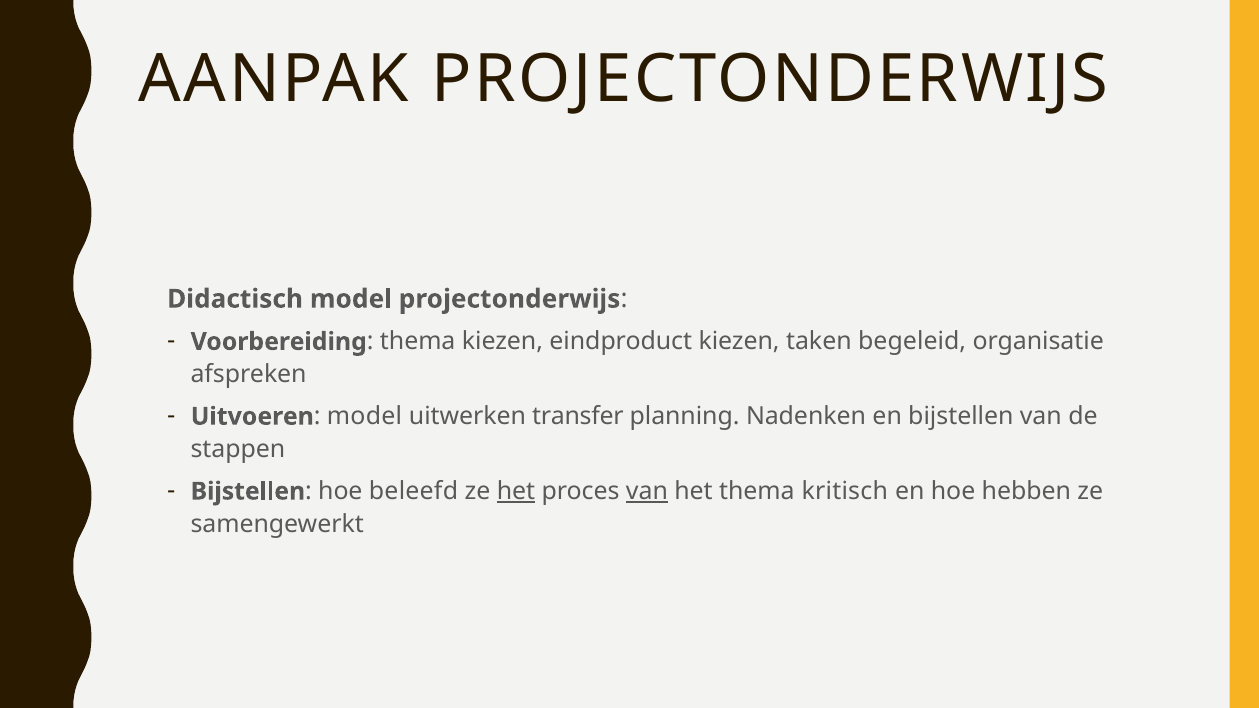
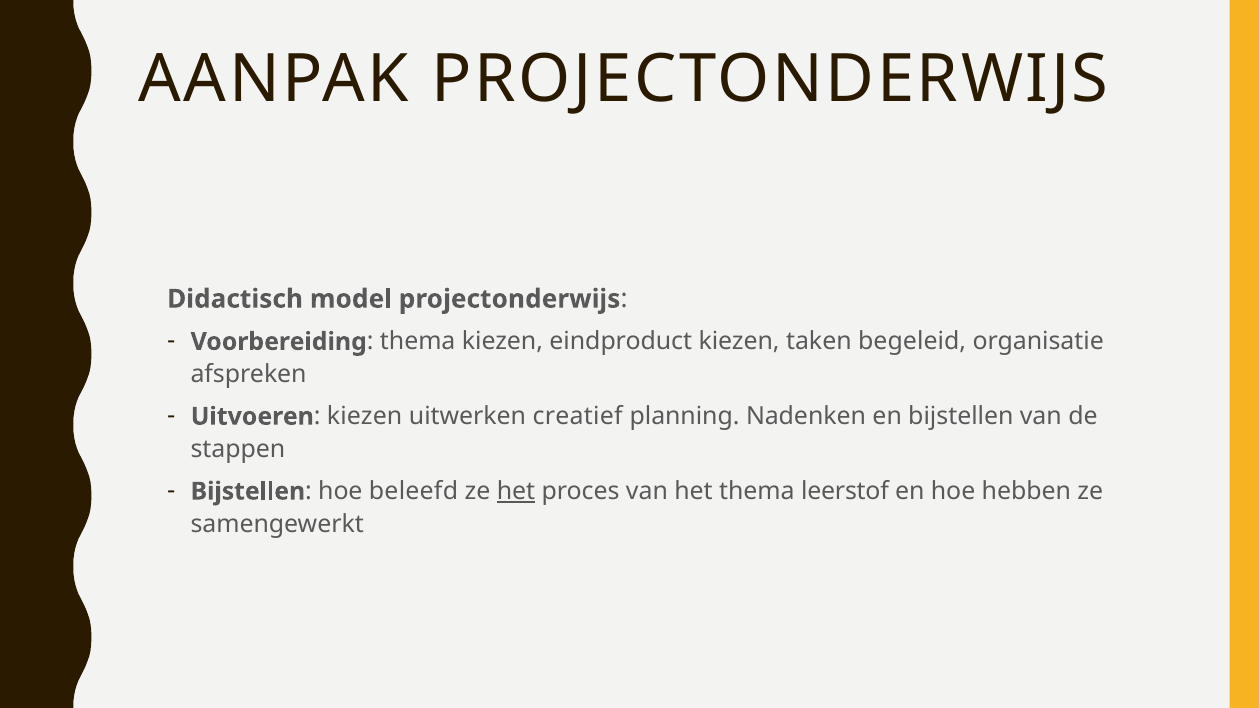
model at (365, 417): model -> kiezen
transfer: transfer -> creatief
van at (647, 491) underline: present -> none
kritisch: kritisch -> leerstof
